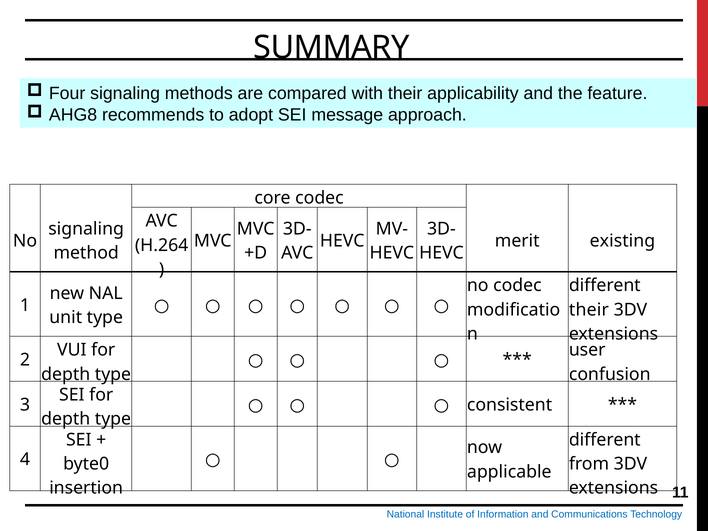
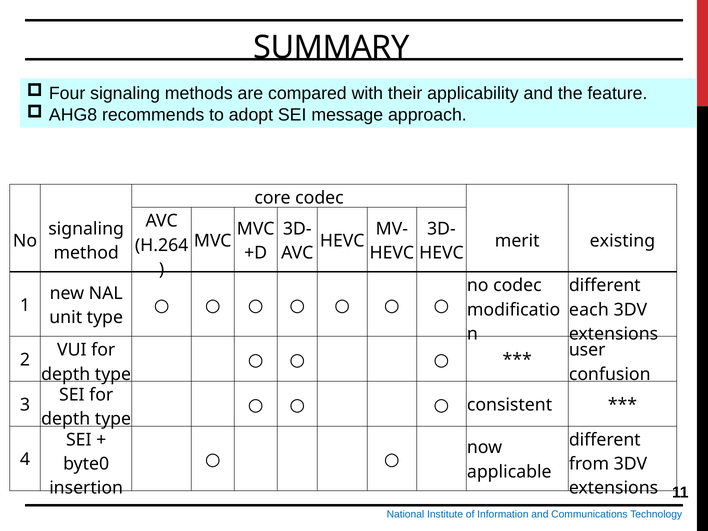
their at (589, 310): their -> each
